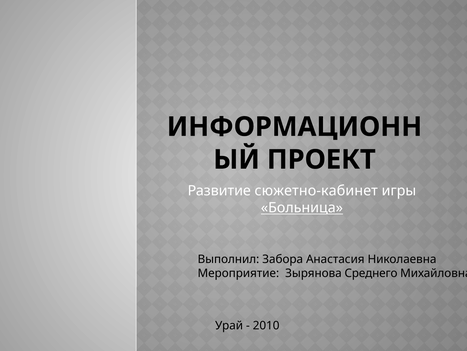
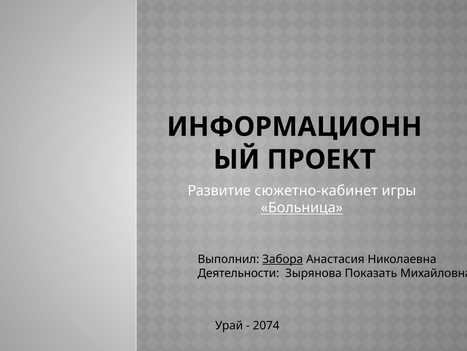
Забора underline: none -> present
Мероприятие: Мероприятие -> Деятельности
Среднего: Среднего -> Показать
2010: 2010 -> 2074
